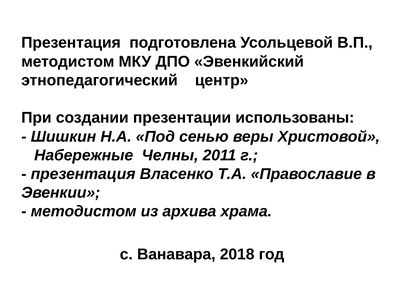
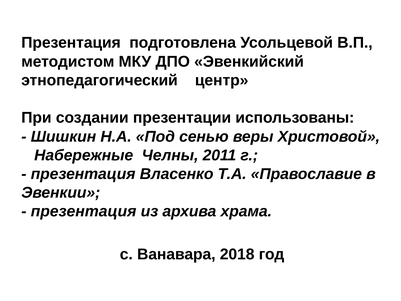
методистом at (84, 211): методистом -> презентация
